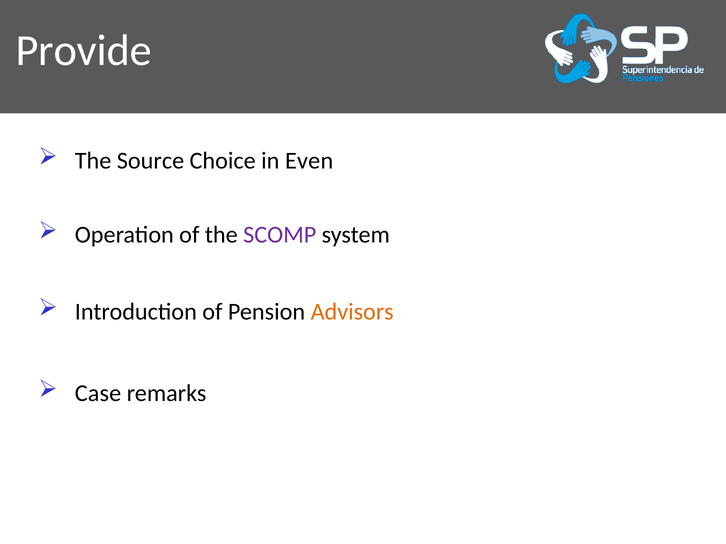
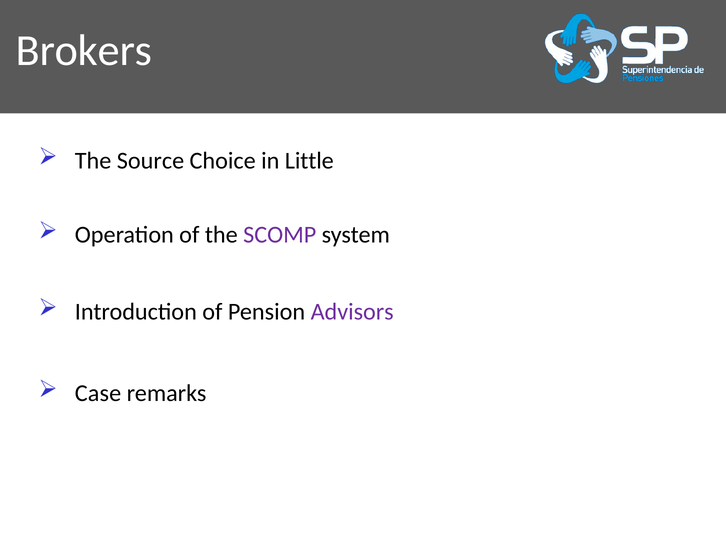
Provide: Provide -> Brokers
Even: Even -> Little
Advisors colour: orange -> purple
